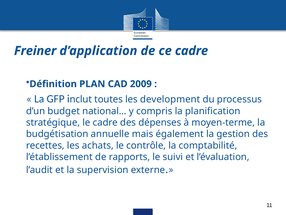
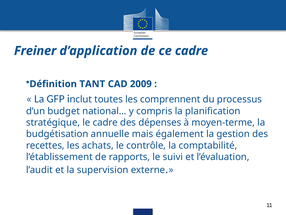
PLAN: PLAN -> TANT
development: development -> comprennent
